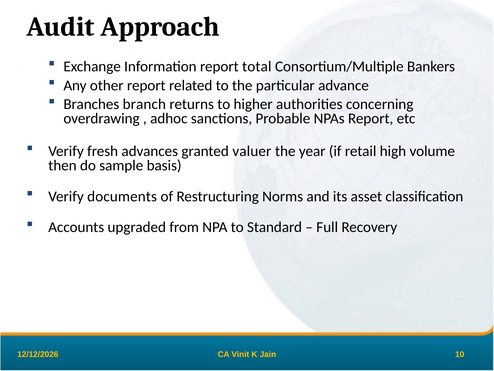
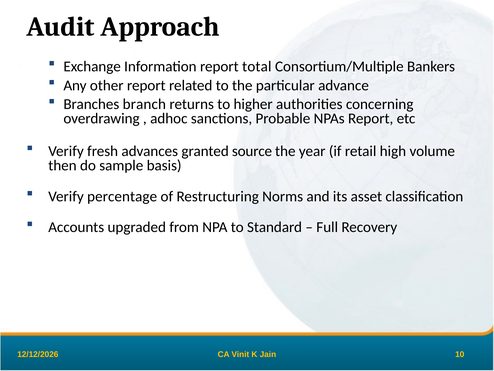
valuer: valuer -> source
documents: documents -> percentage
